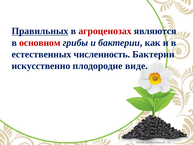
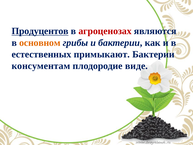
Правильных: Правильных -> Продуцентов
основном colour: red -> orange
численность: численность -> примыкают
искусственно: искусственно -> консументам
